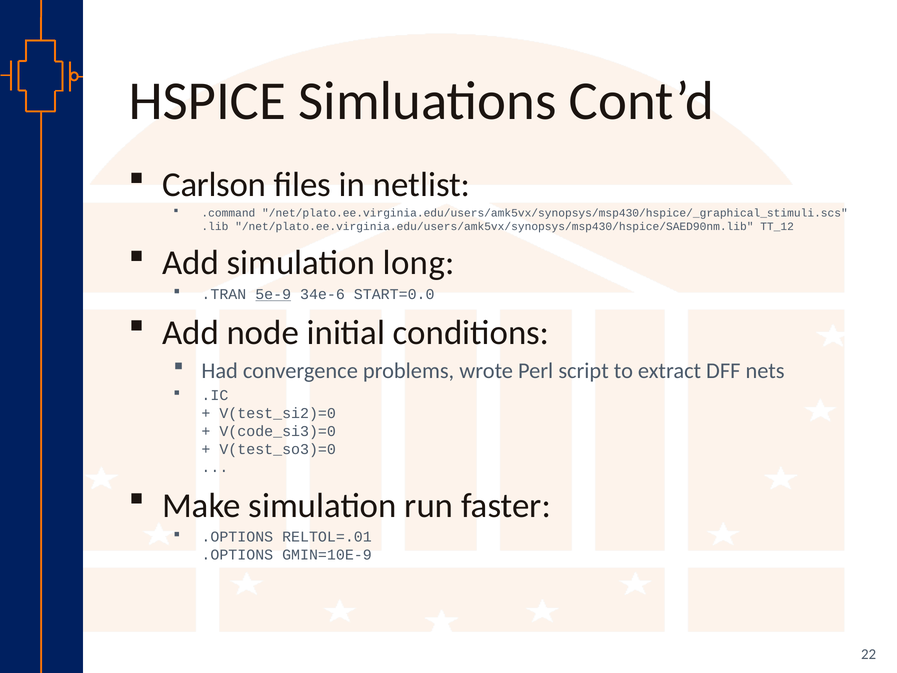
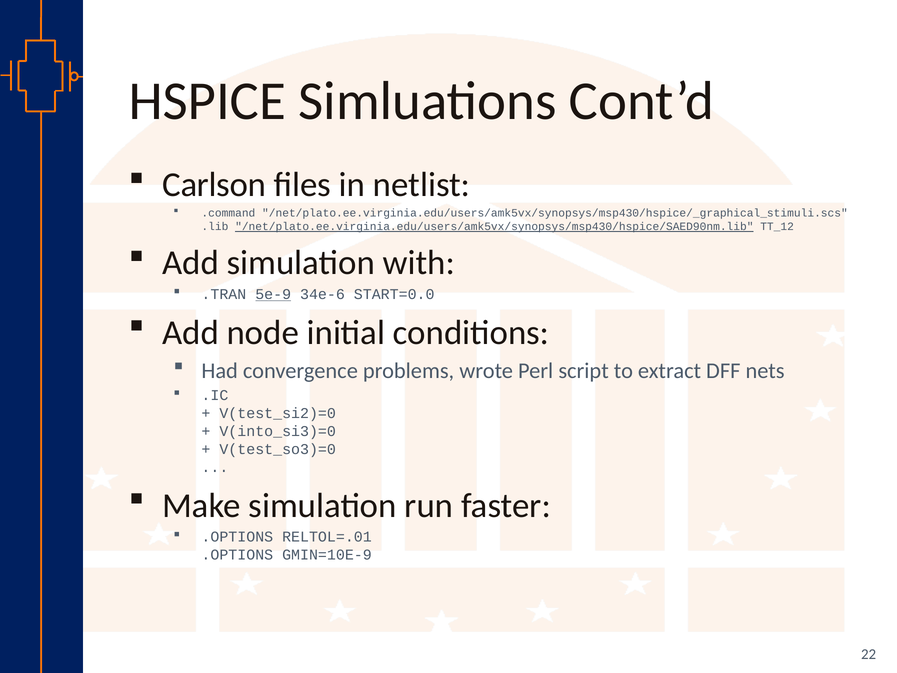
/net/plato.ee.virginia.edu/users/amk5vx/synopsys/msp430/hspice/SAED90nm.lib underline: none -> present
long: long -> with
V(code_si3)=0: V(code_si3)=0 -> V(into_si3)=0
